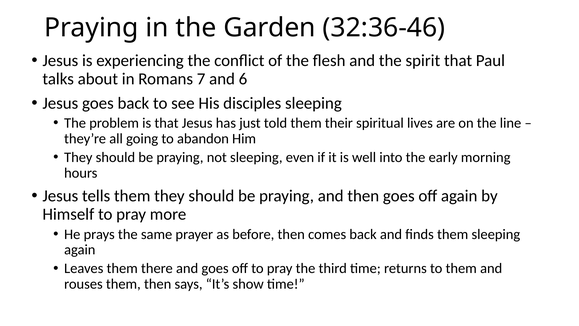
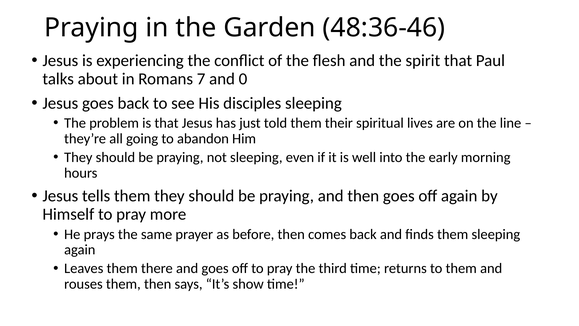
32:36-46: 32:36-46 -> 48:36-46
6: 6 -> 0
